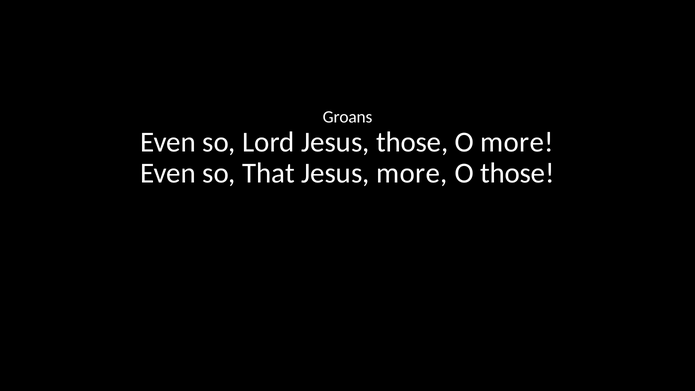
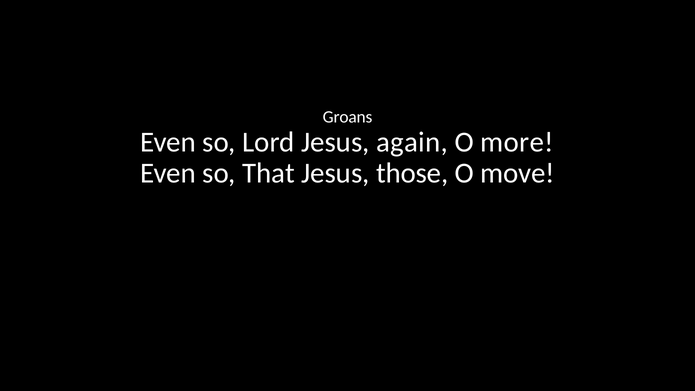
Jesus those: those -> again
Jesus more: more -> those
O those: those -> move
